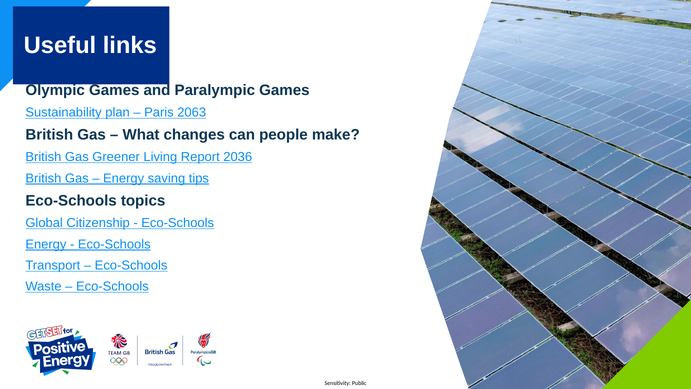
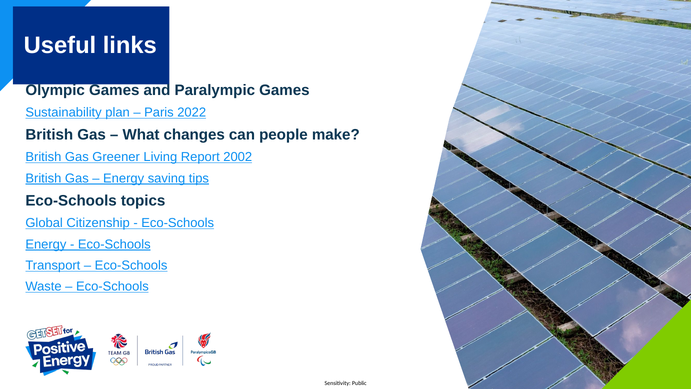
2063: 2063 -> 2022
2036: 2036 -> 2002
